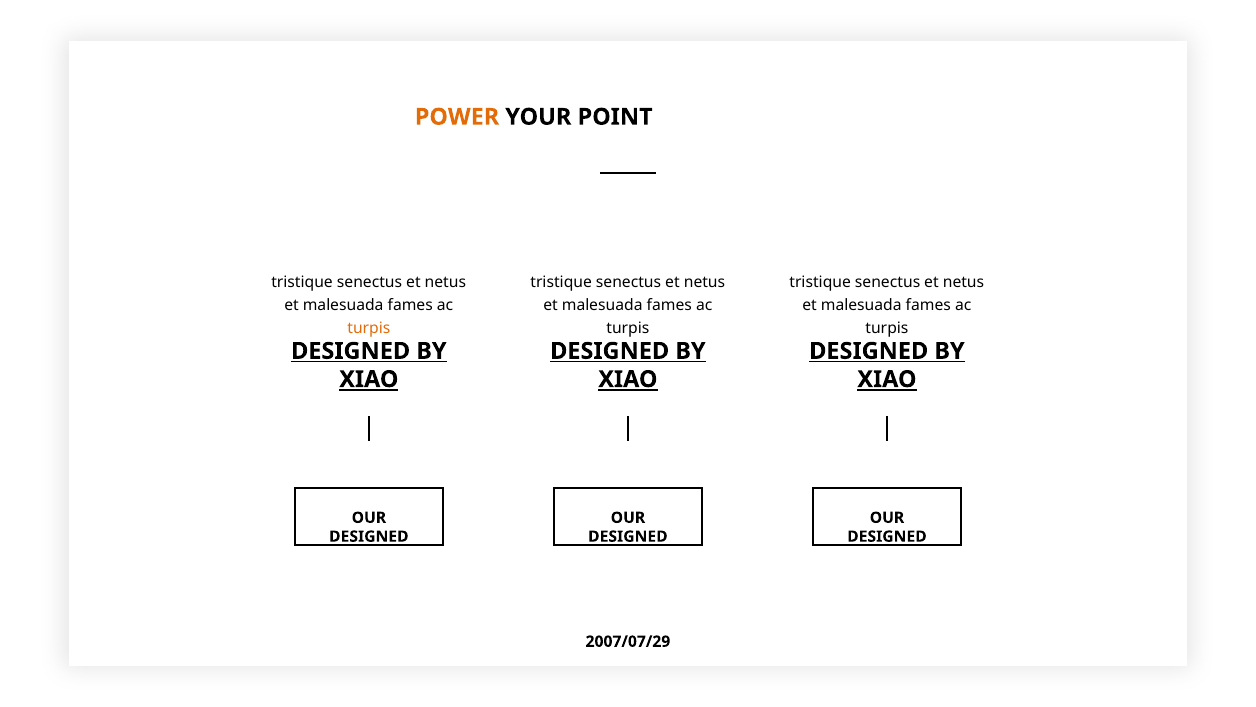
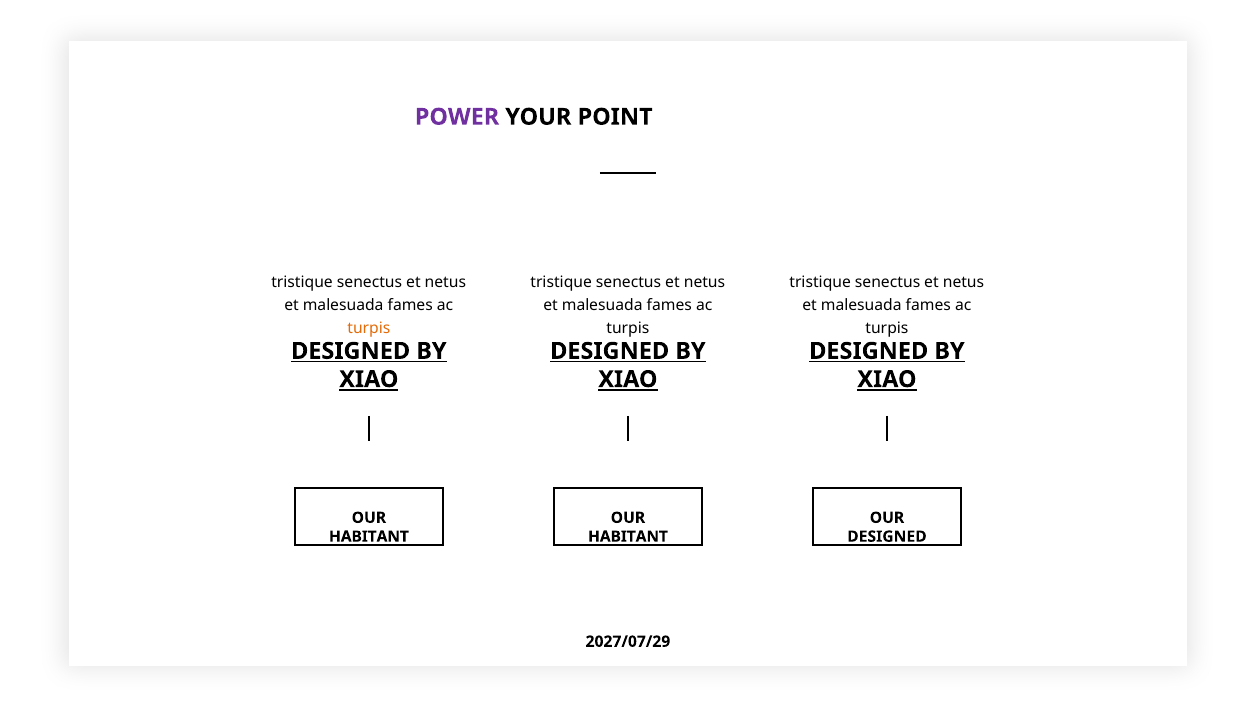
POWER colour: orange -> purple
DESIGNED at (369, 536): DESIGNED -> HABITANT
DESIGNED at (628, 536): DESIGNED -> HABITANT
2007/07/29: 2007/07/29 -> 2027/07/29
